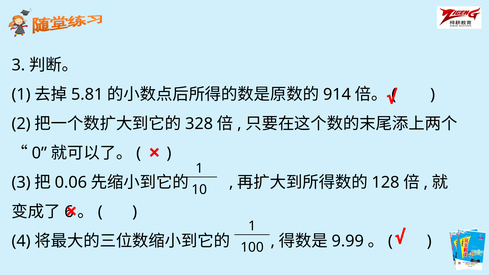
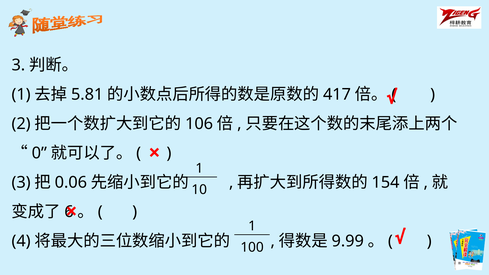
914: 914 -> 417
328: 328 -> 106
128: 128 -> 154
